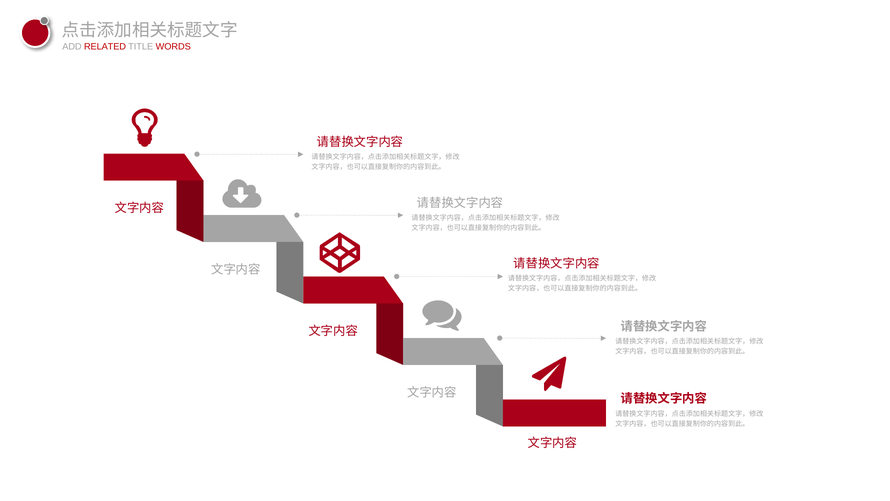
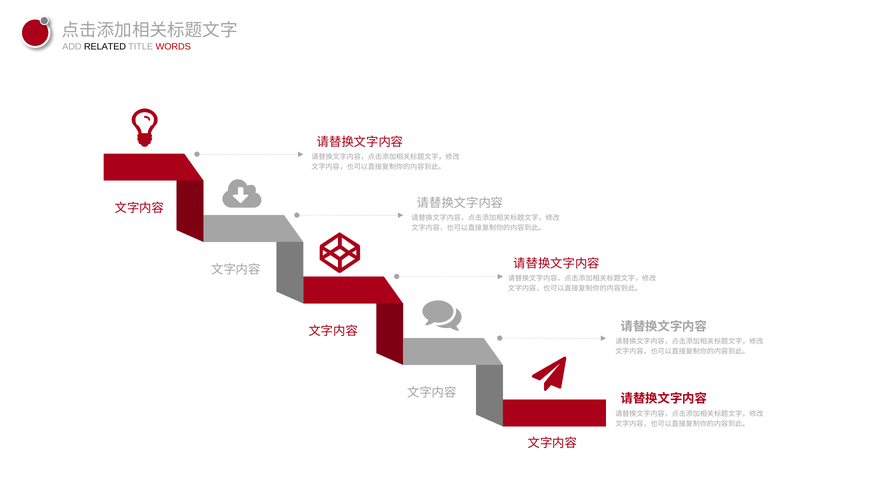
RELATED colour: red -> black
